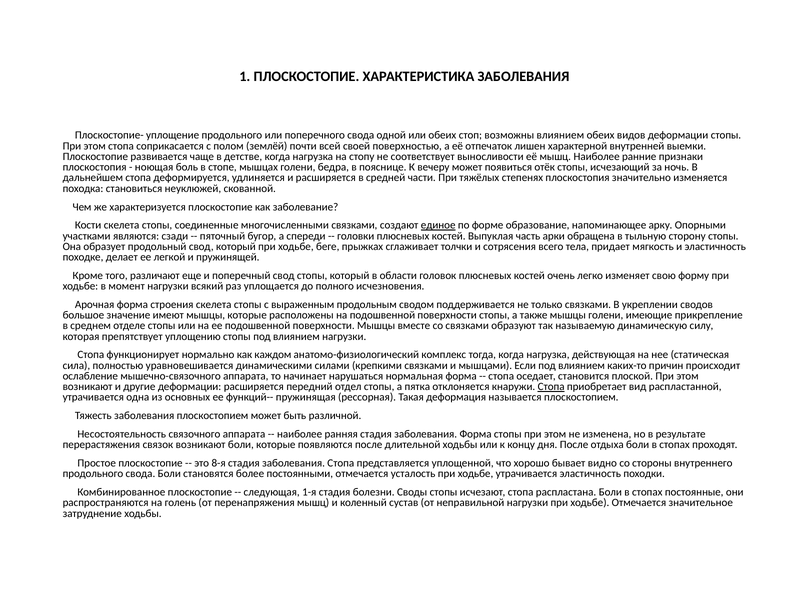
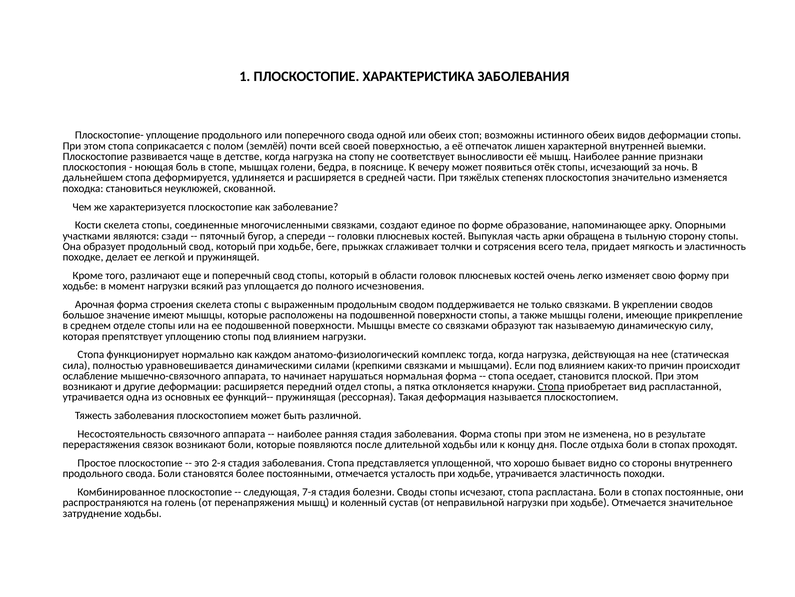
возможны влиянием: влиянием -> истинного
единое underline: present -> none
8-я: 8-я -> 2-я
1-я: 1-я -> 7-я
